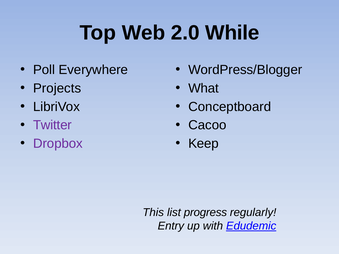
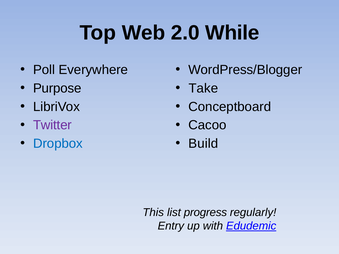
Projects: Projects -> Purpose
What: What -> Take
Dropbox colour: purple -> blue
Keep: Keep -> Build
